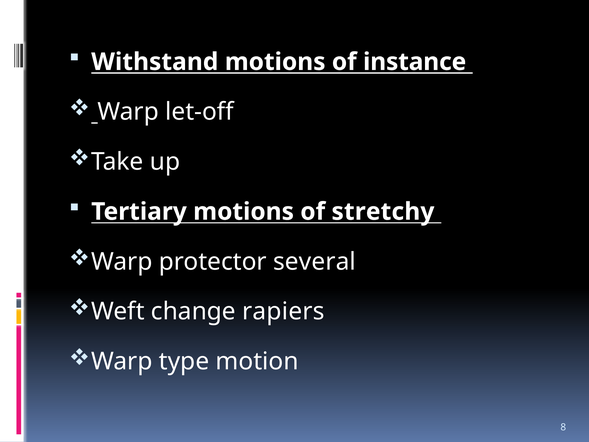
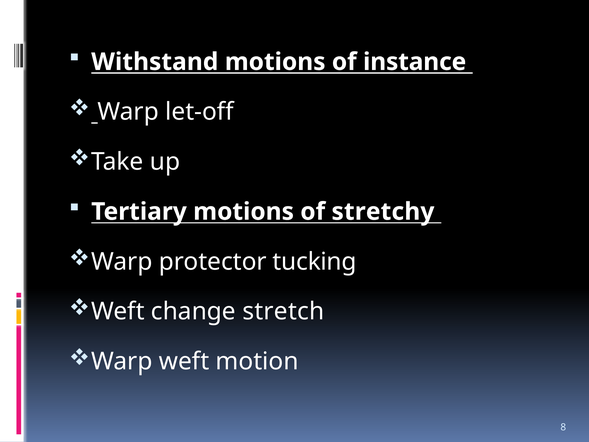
several: several -> tucking
rapiers: rapiers -> stretch
Warp type: type -> weft
